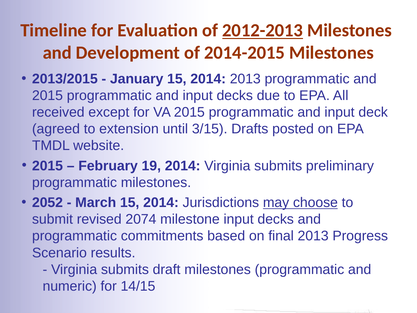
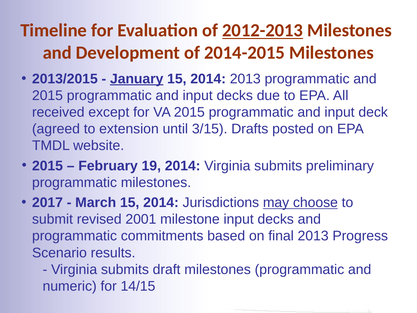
January underline: none -> present
2052: 2052 -> 2017
2074: 2074 -> 2001
